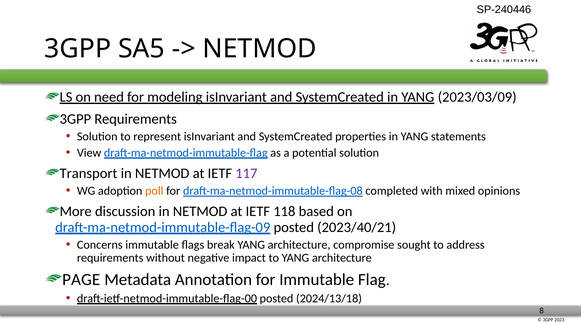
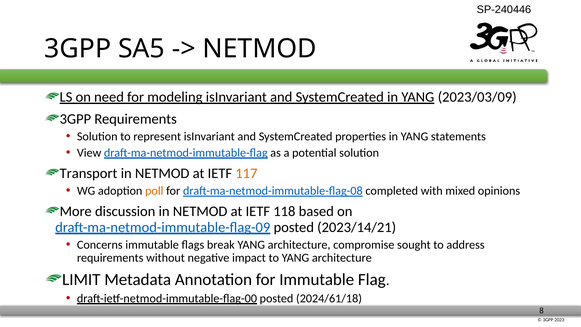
117 colour: purple -> orange
2023/40/21: 2023/40/21 -> 2023/14/21
PAGE: PAGE -> LIMIT
2024/13/18: 2024/13/18 -> 2024/61/18
